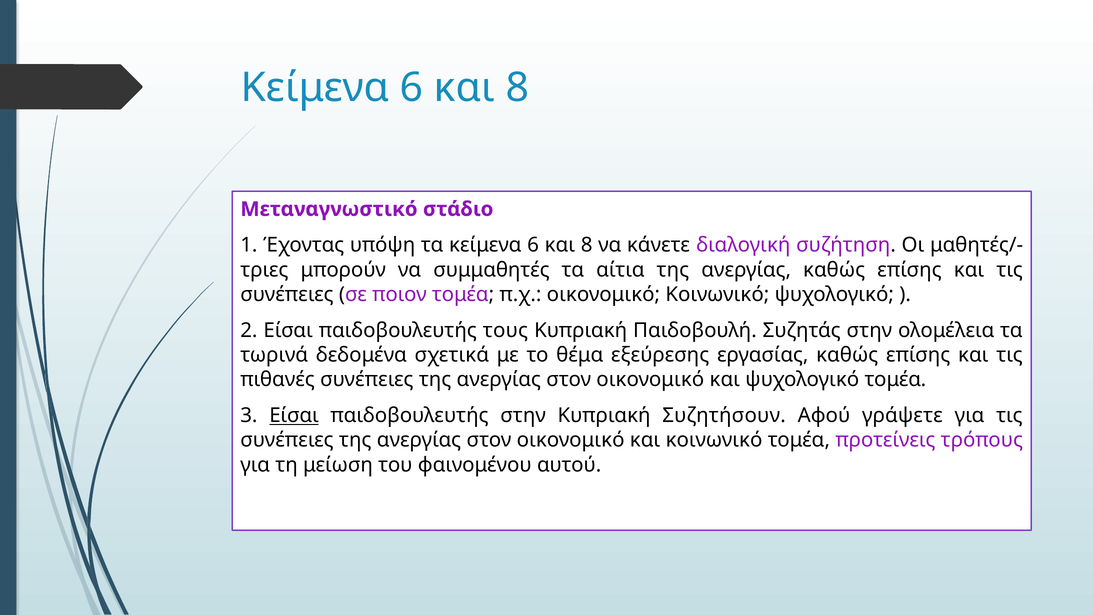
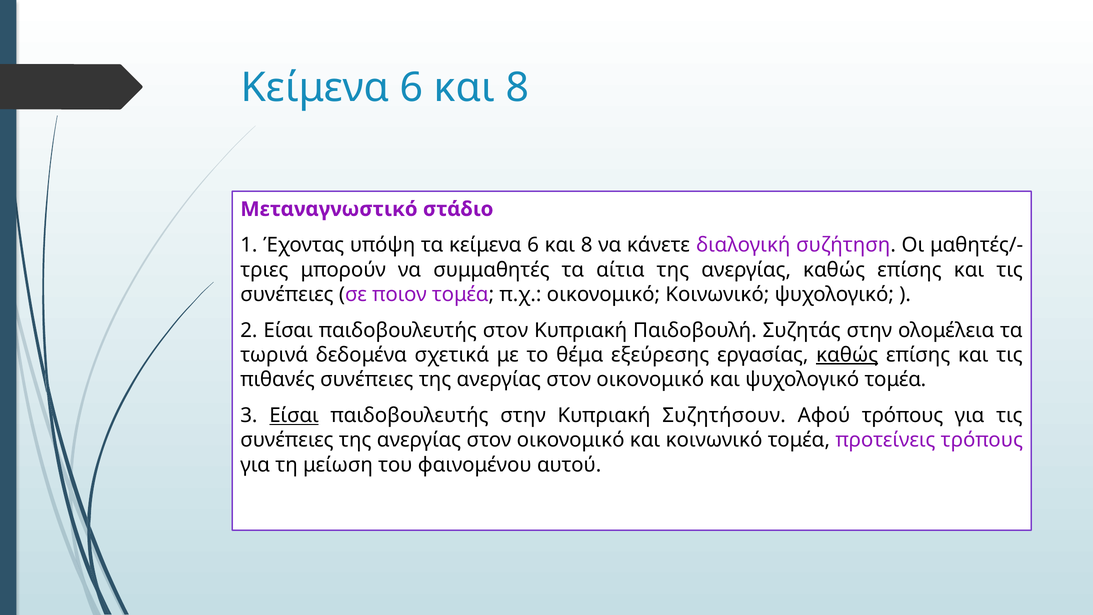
παιδοβουλευτής τους: τους -> στον
καθώς at (847, 355) underline: none -> present
Αφού γράψετε: γράψετε -> τρόπους
